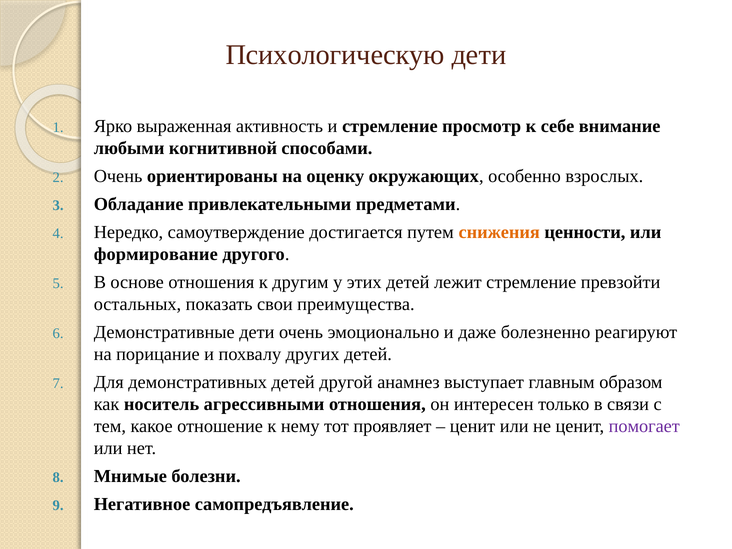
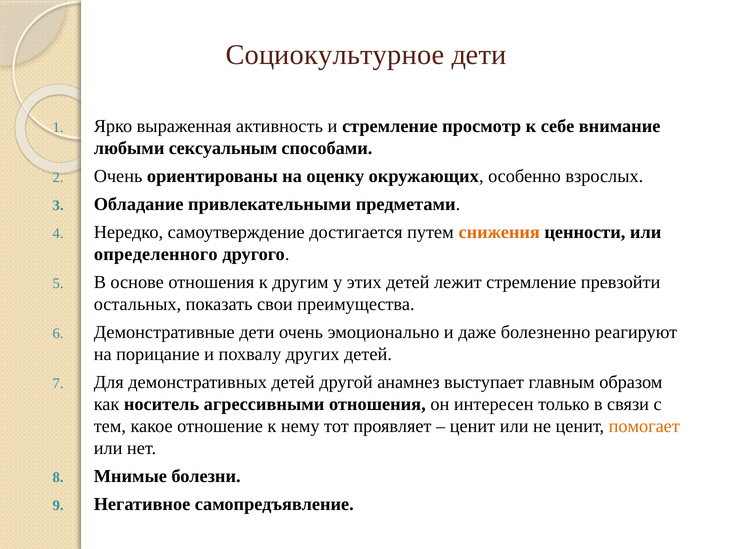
Психологическую: Психологическую -> Социокультурное
когнитивной: когнитивной -> сексуальным
формирование: формирование -> определенного
помогает colour: purple -> orange
